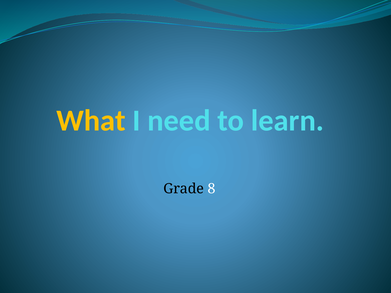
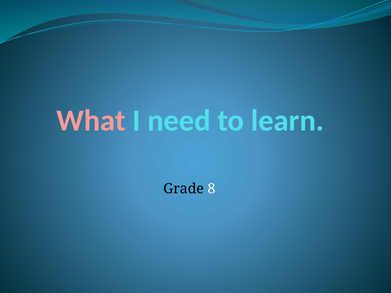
What colour: yellow -> pink
